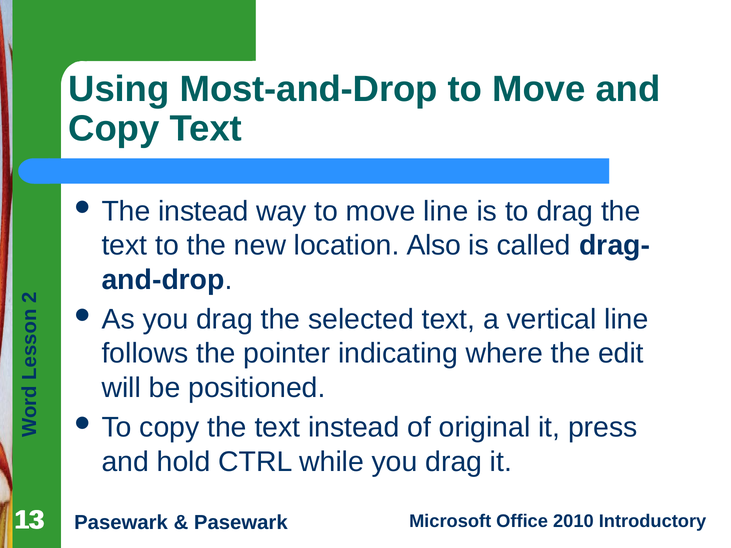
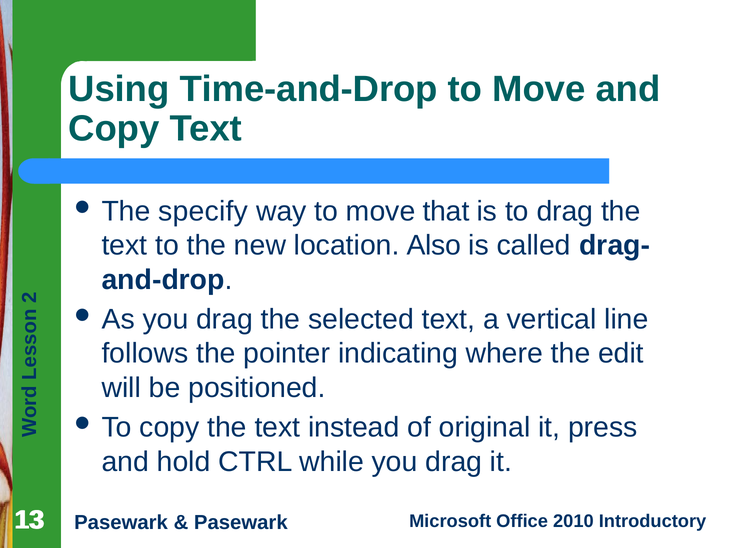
Most-and-Drop: Most-and-Drop -> Time-and-Drop
The instead: instead -> specify
move line: line -> that
